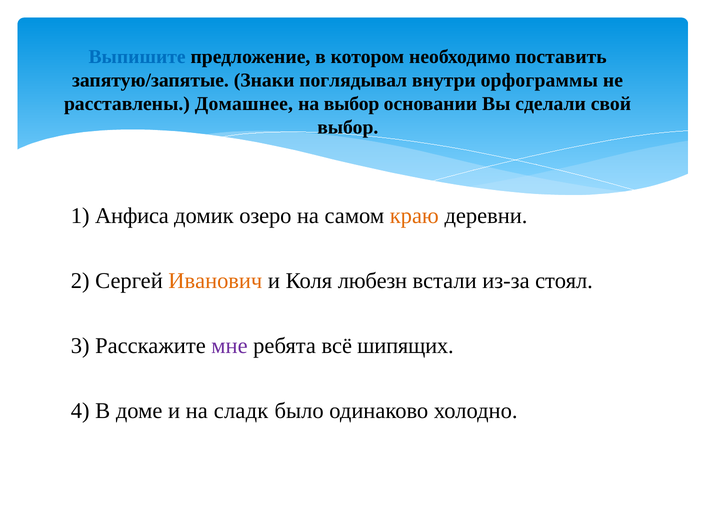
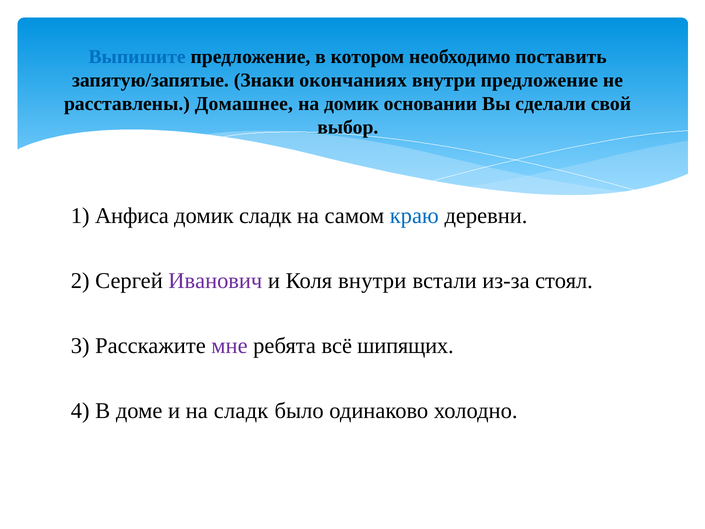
поглядывал: поглядывал -> окончаниях
внутри орфограммы: орфограммы -> предложение
на выбор: выбор -> домик
домик озеро: озеро -> сладк
краю colour: orange -> blue
Иванович colour: orange -> purple
Коля любезн: любезн -> внутри
